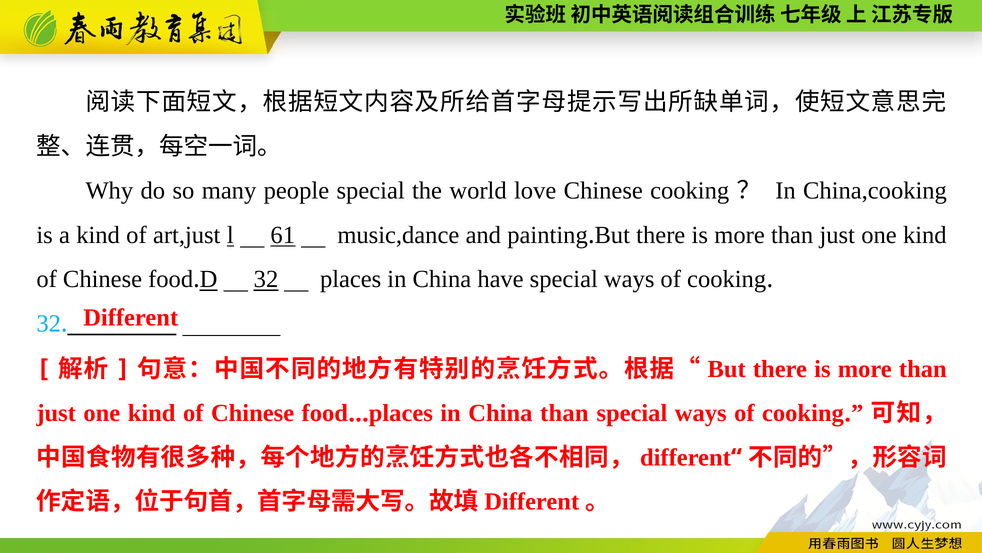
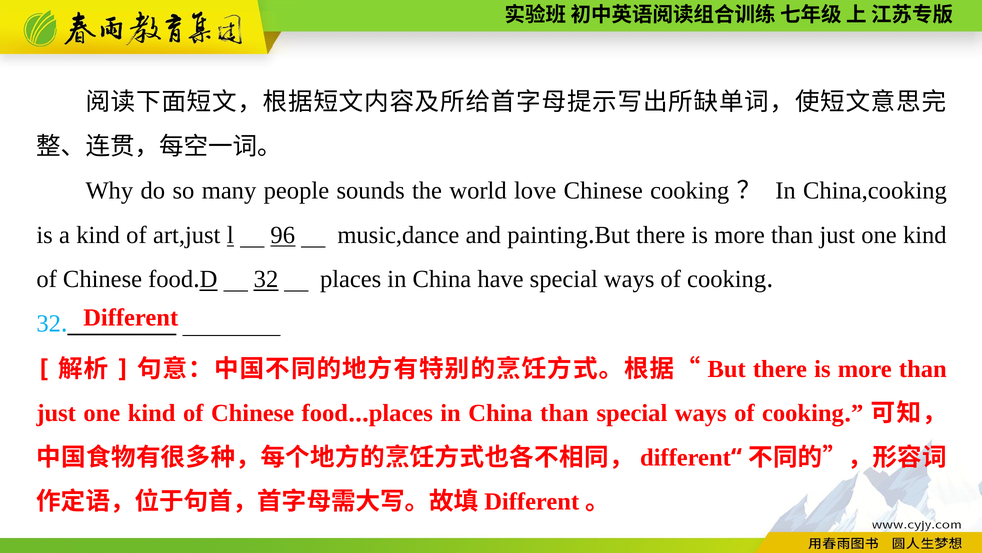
people special: special -> sounds
61: 61 -> 96
